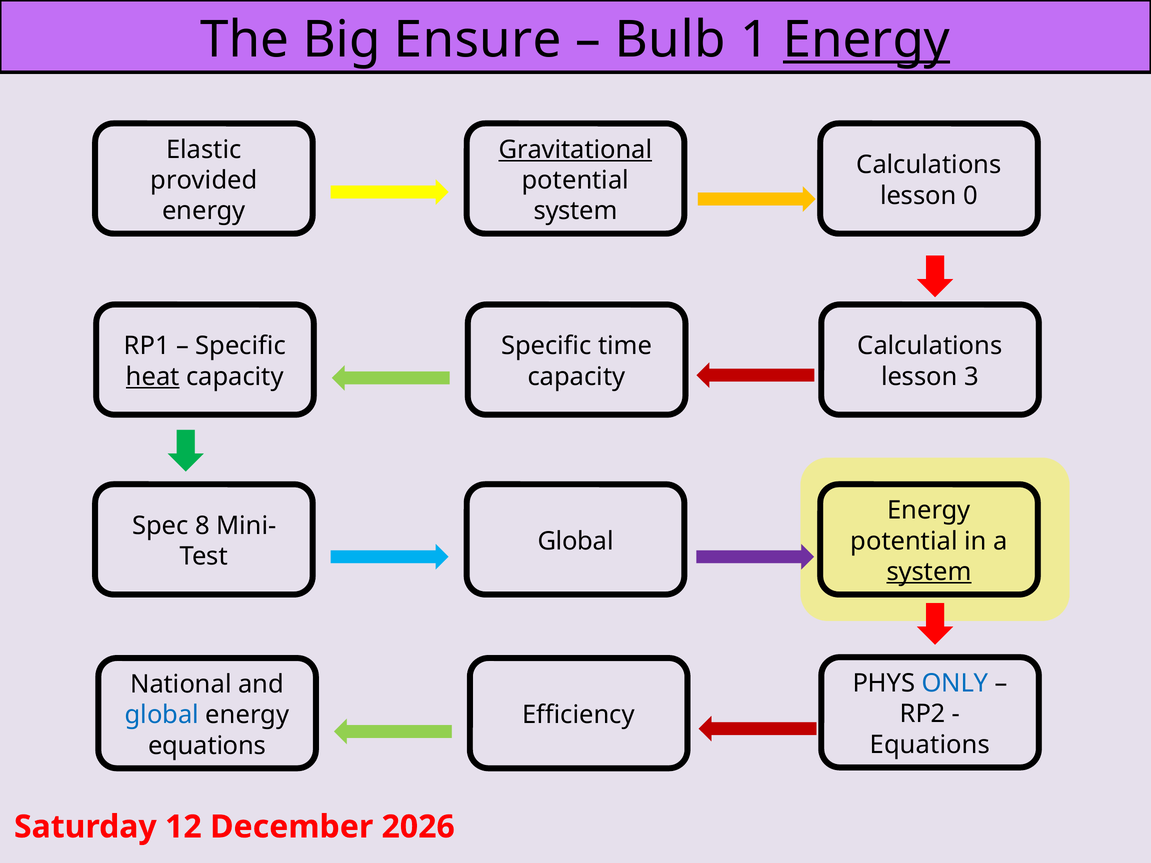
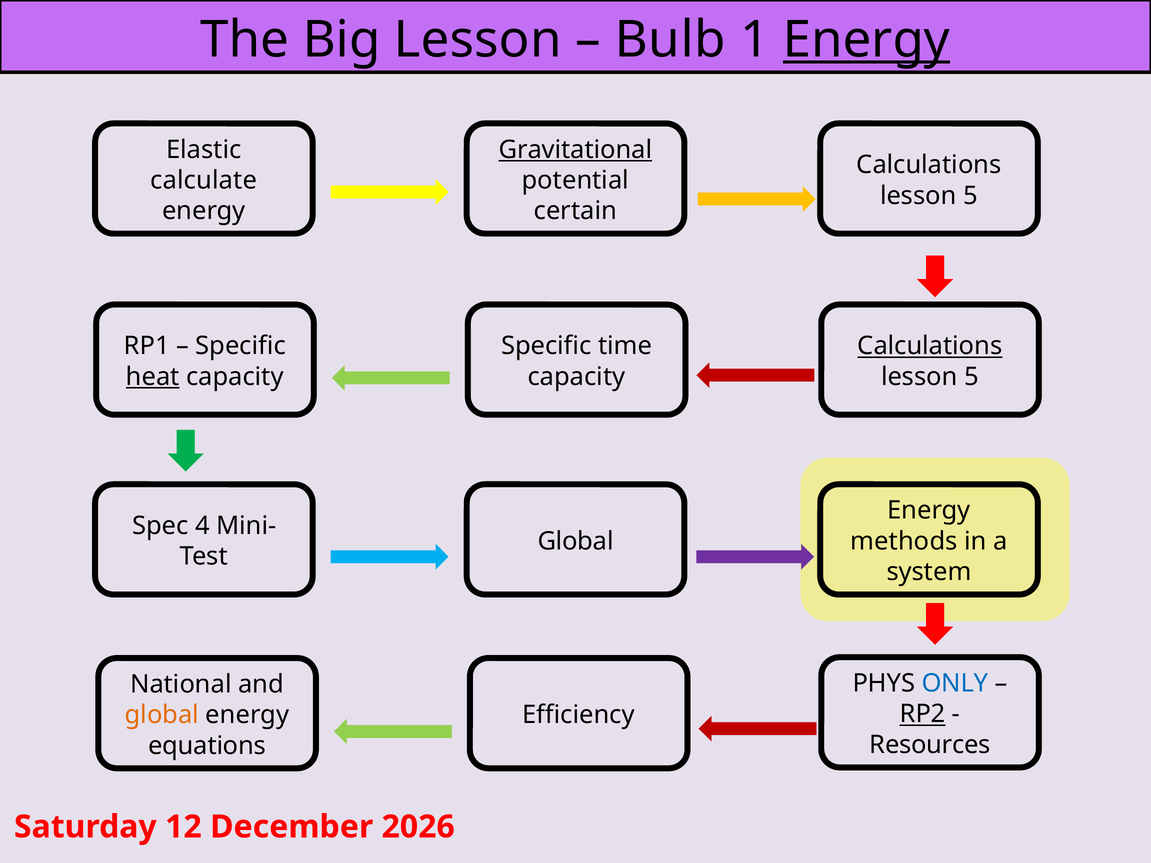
Big Ensure: Ensure -> Lesson
provided: provided -> calculate
0 at (970, 196): 0 -> 5
system at (576, 211): system -> certain
Calculations at (930, 346) underline: none -> present
3 at (971, 377): 3 -> 5
8: 8 -> 4
potential at (904, 541): potential -> methods
system at (929, 572) underline: present -> none
RP2 underline: none -> present
global at (162, 715) colour: blue -> orange
Equations at (930, 745): Equations -> Resources
